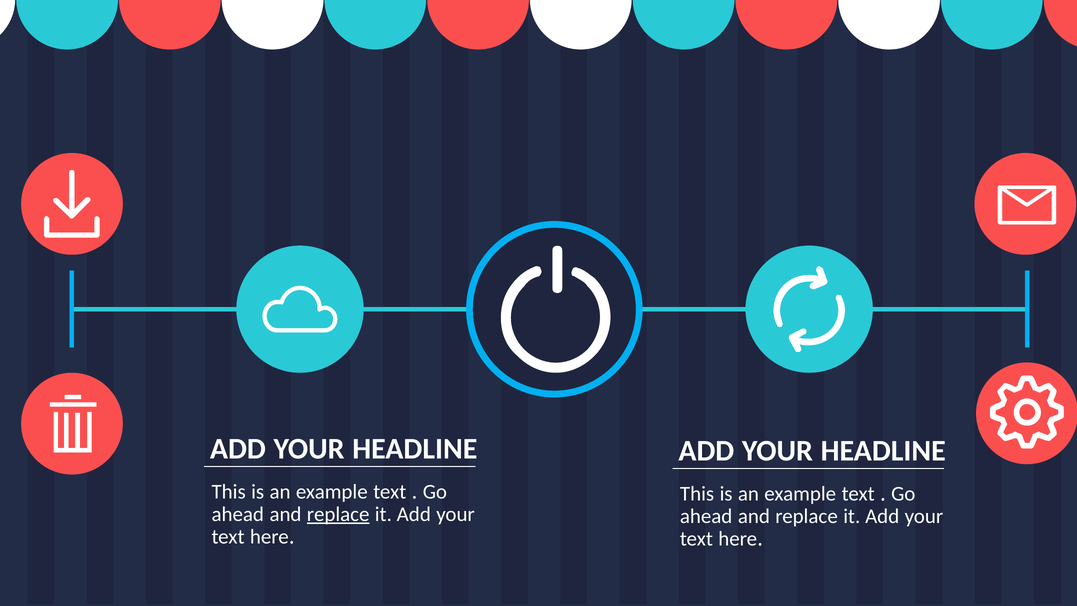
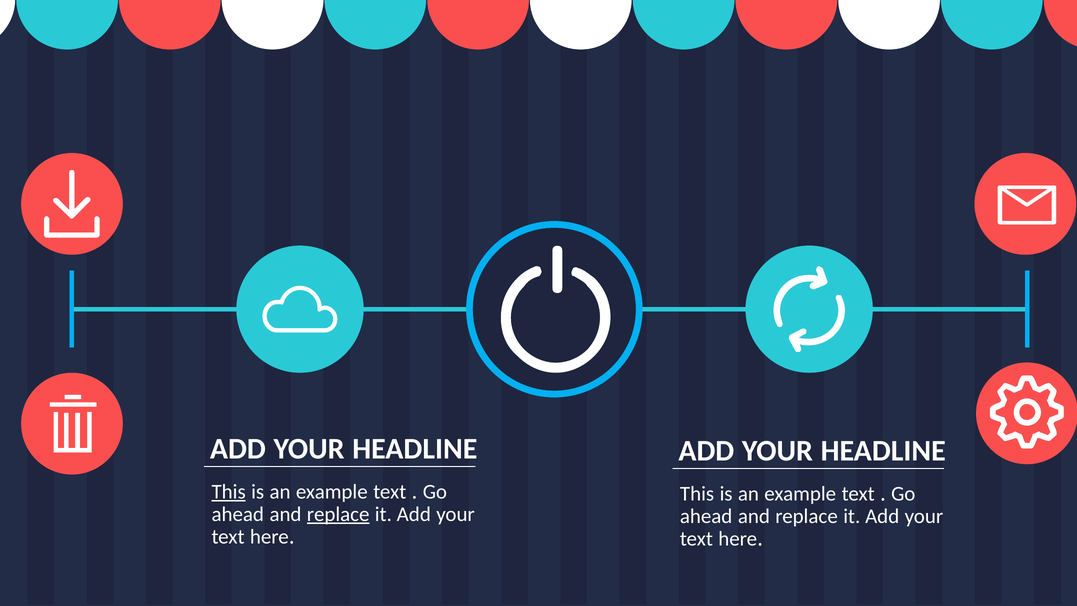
This at (229, 492) underline: none -> present
